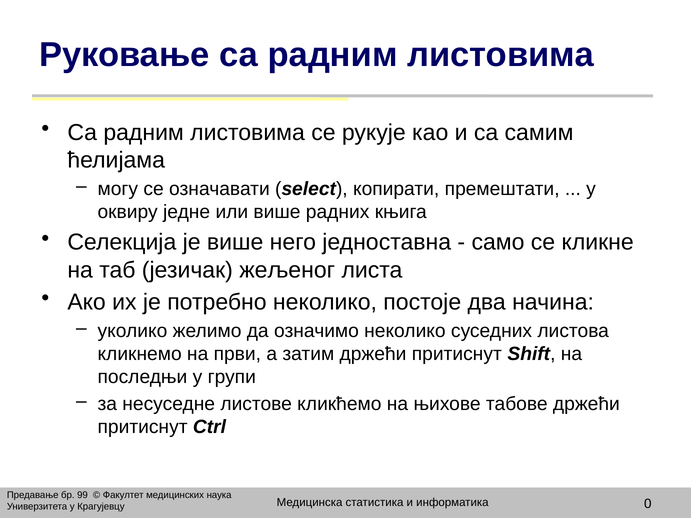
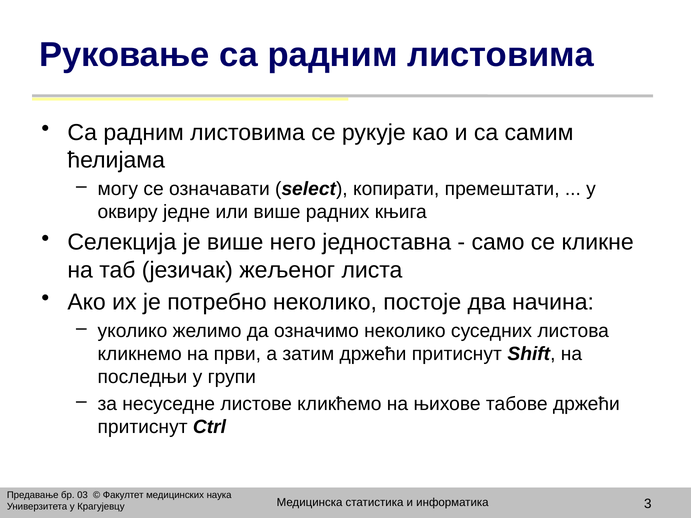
99: 99 -> 03
0: 0 -> 3
